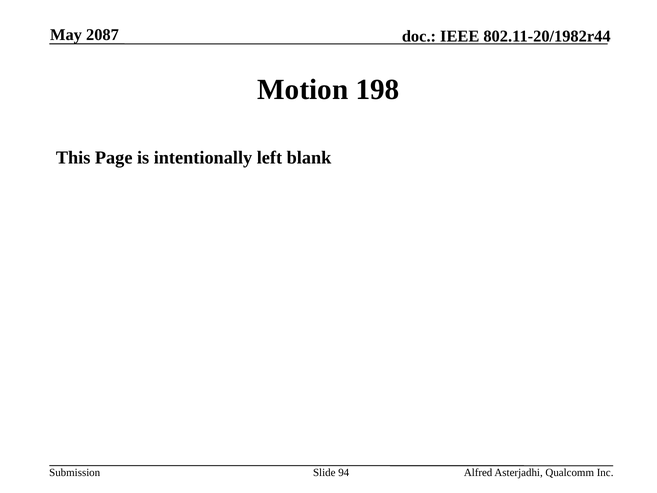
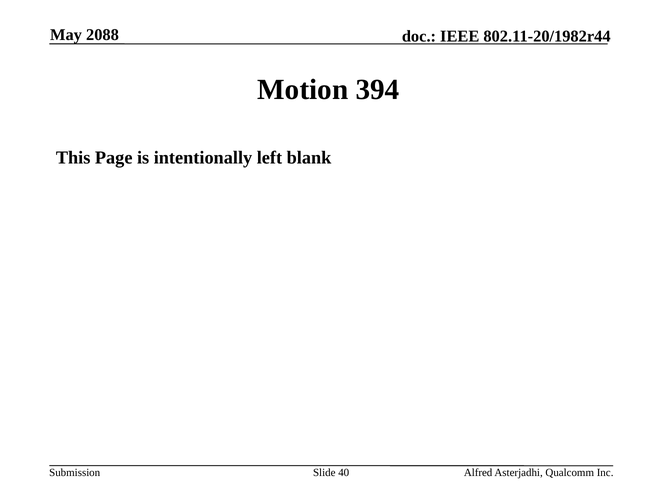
2087: 2087 -> 2088
198: 198 -> 394
94: 94 -> 40
